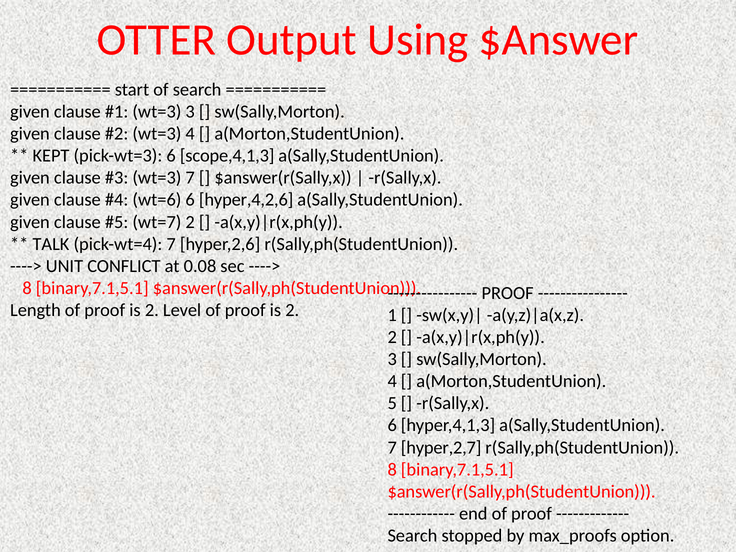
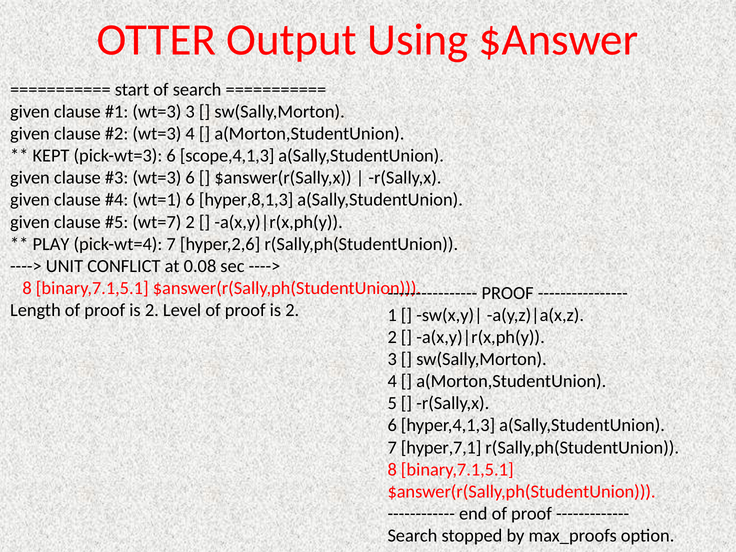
wt=3 7: 7 -> 6
wt=6: wt=6 -> wt=1
hyper,4,2,6: hyper,4,2,6 -> hyper,8,1,3
TALK: TALK -> PLAY
hyper,2,7: hyper,2,7 -> hyper,7,1
